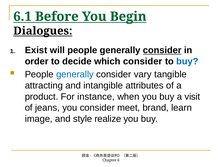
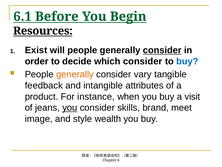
Dialogues: Dialogues -> Resources
generally at (75, 74) colour: blue -> orange
attracting: attracting -> feedback
you at (70, 107) underline: none -> present
meet: meet -> skills
learn: learn -> meet
realize: realize -> wealth
